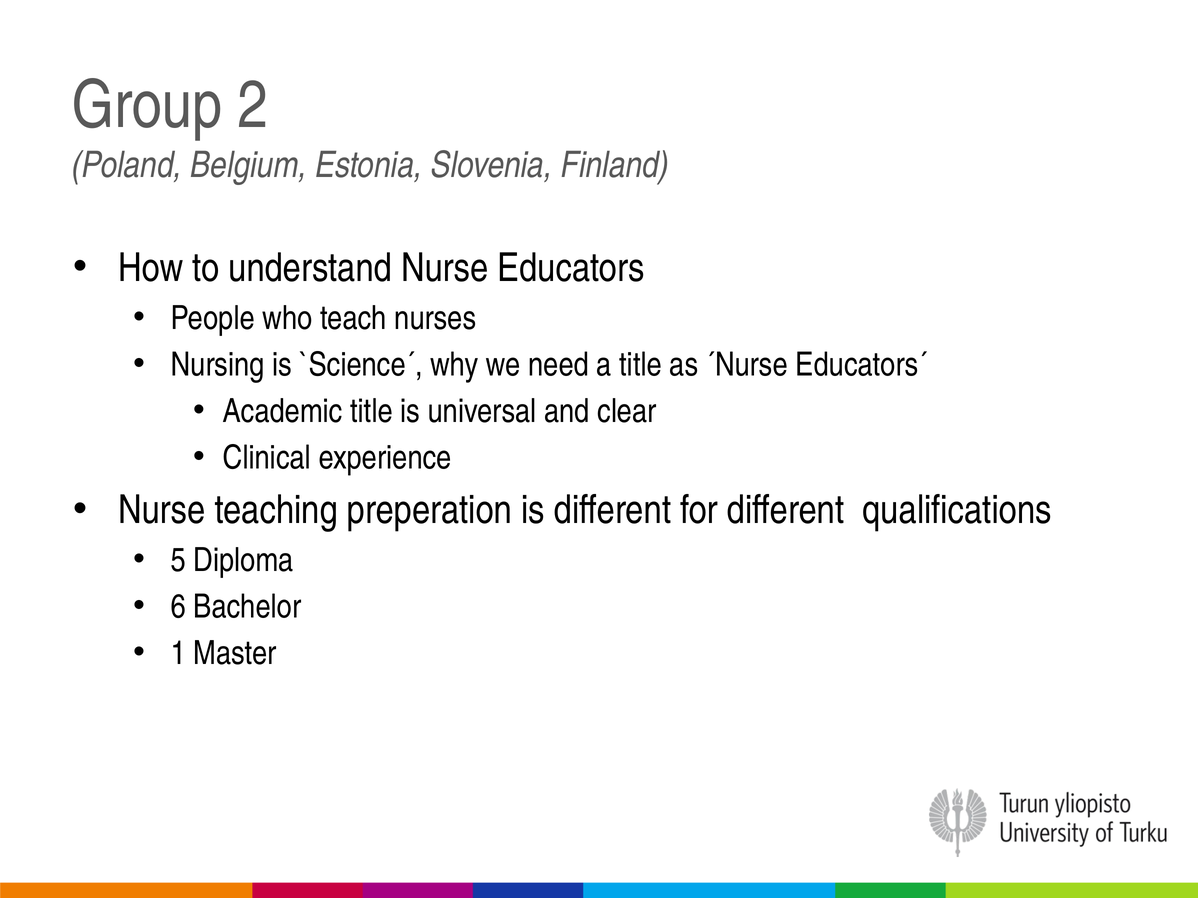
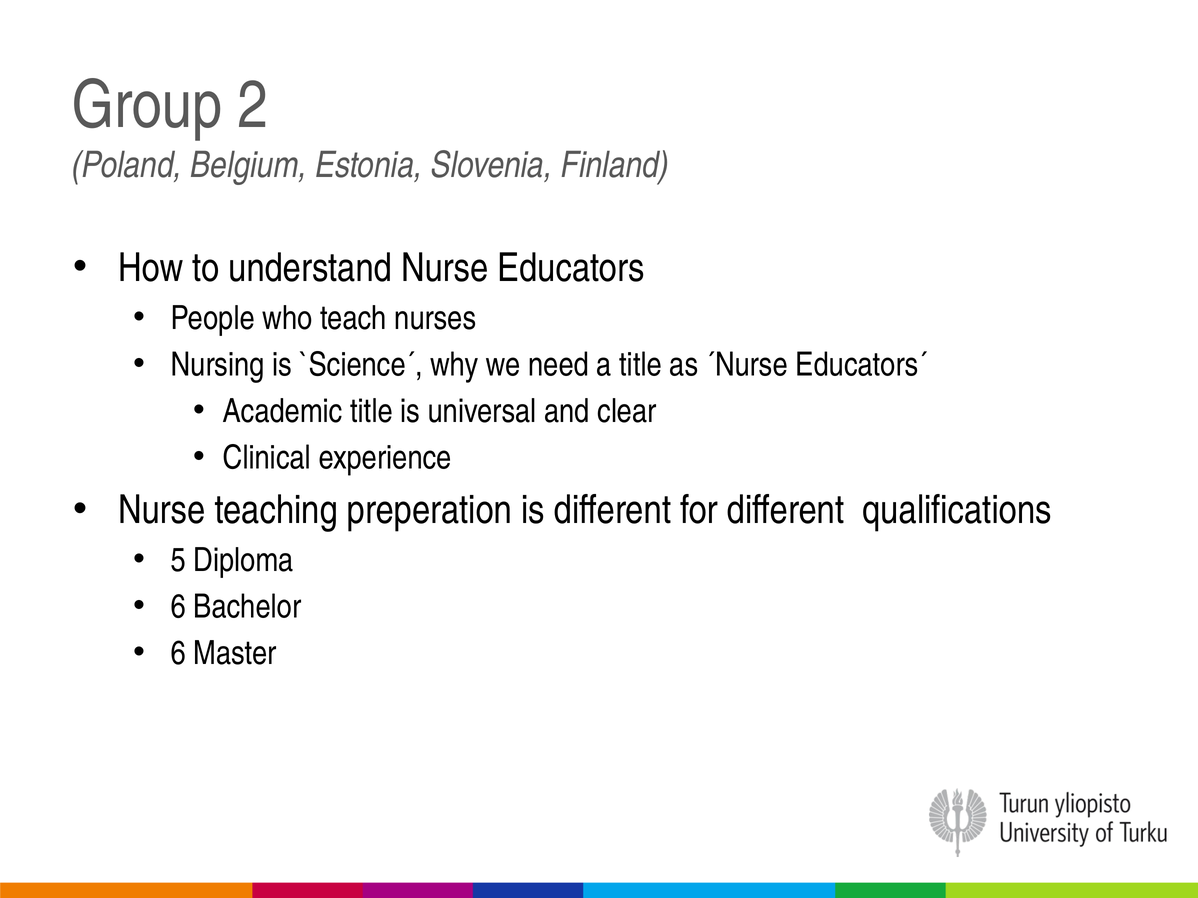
1 at (178, 654): 1 -> 6
